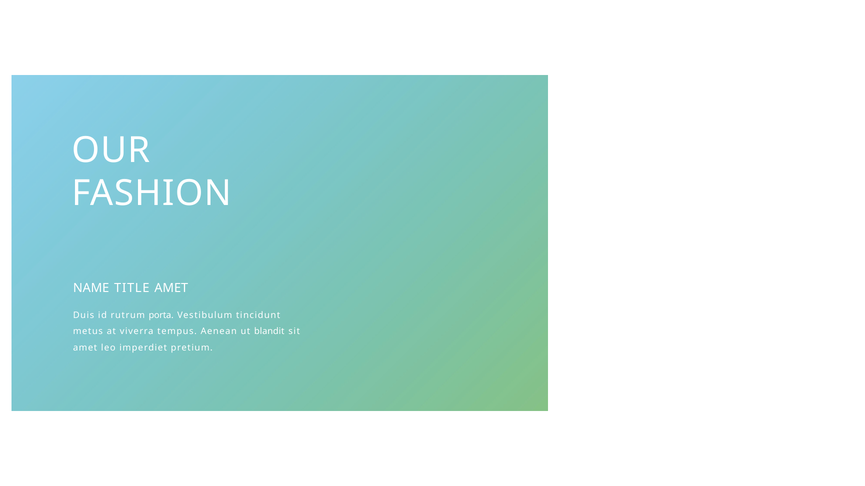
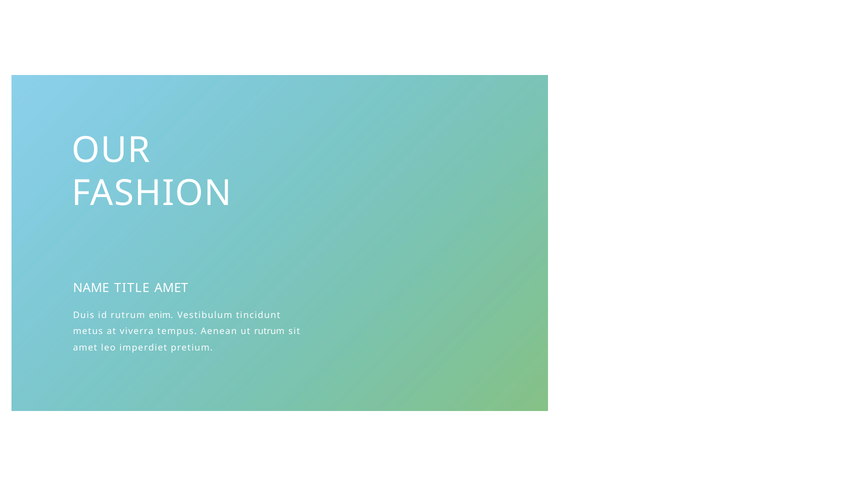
porta: porta -> enim
ut blandit: blandit -> rutrum
